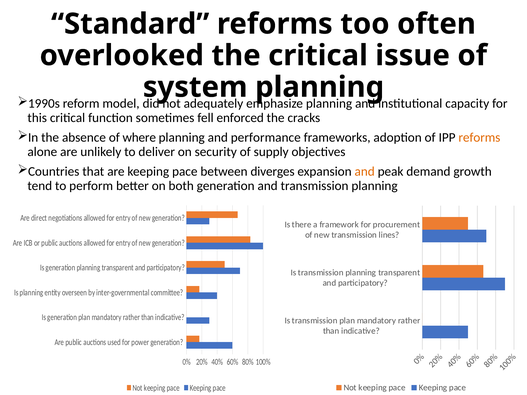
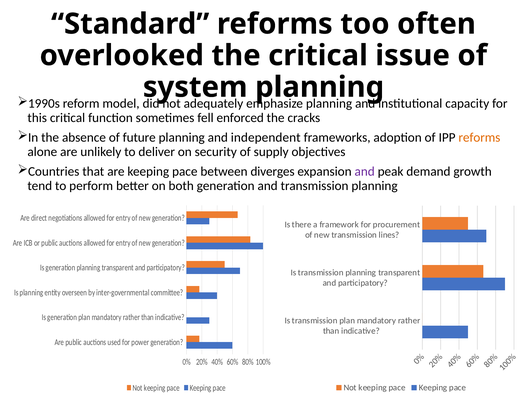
where: where -> future
performance: performance -> independent
and at (365, 172) colour: orange -> purple
